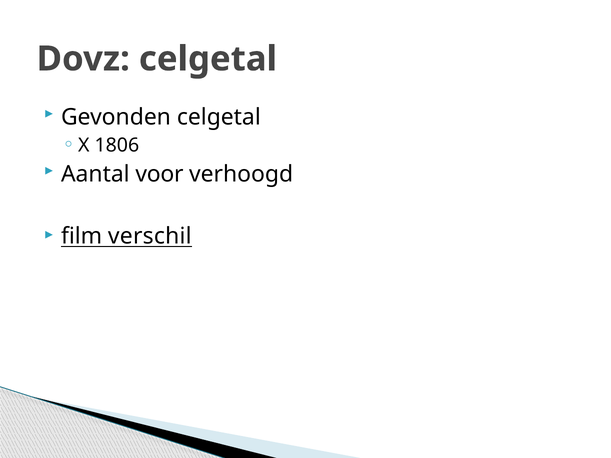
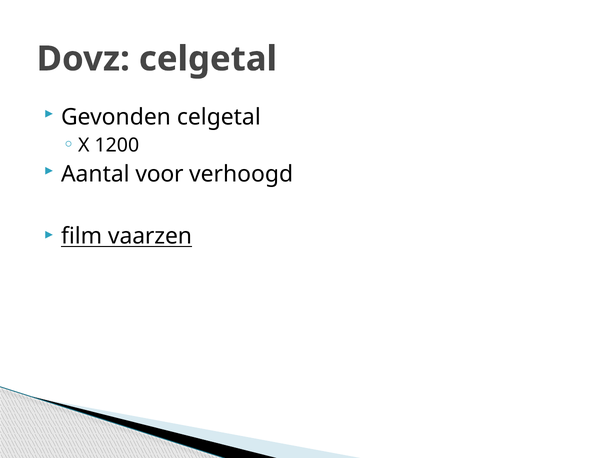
1806: 1806 -> 1200
verschil: verschil -> vaarzen
